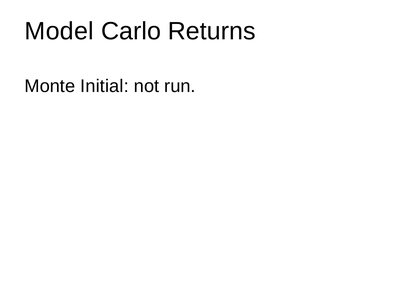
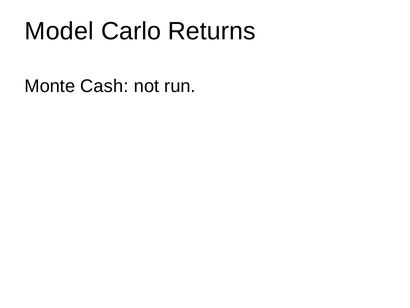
Initial: Initial -> Cash
